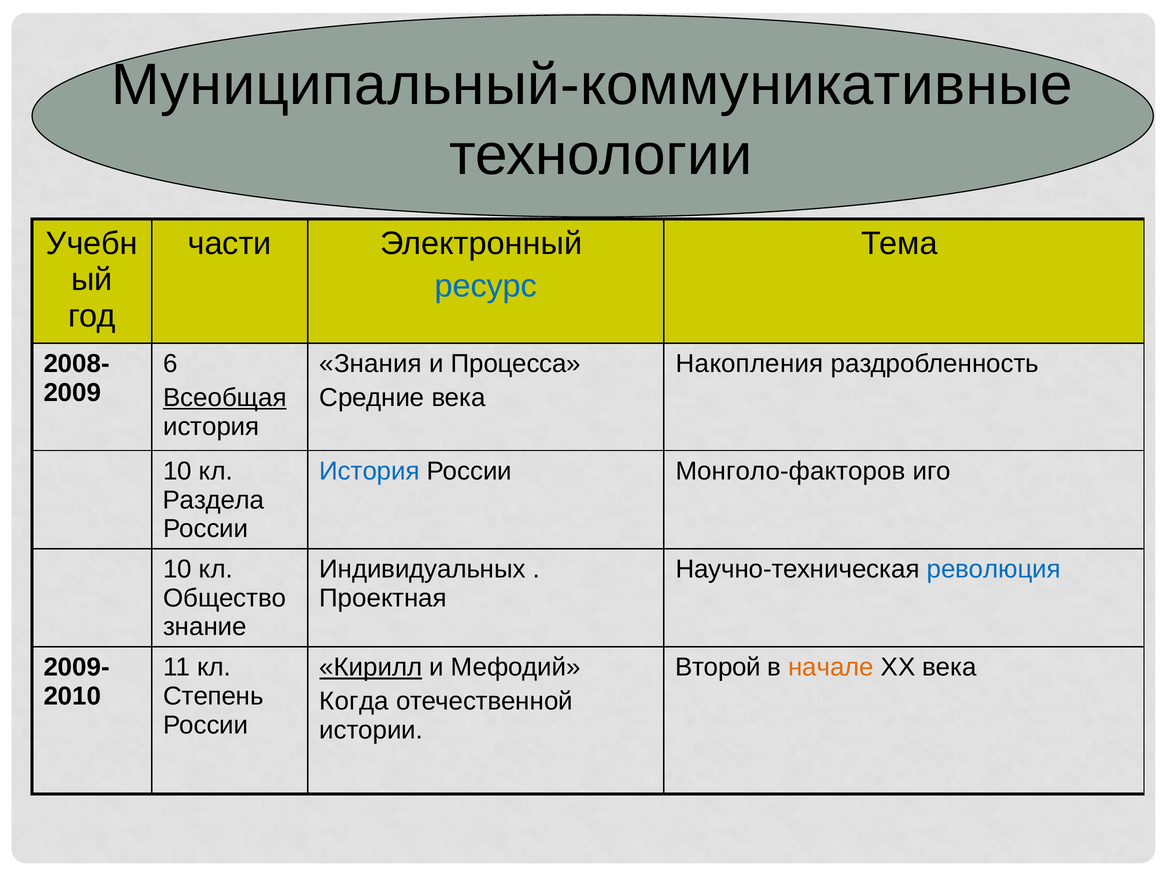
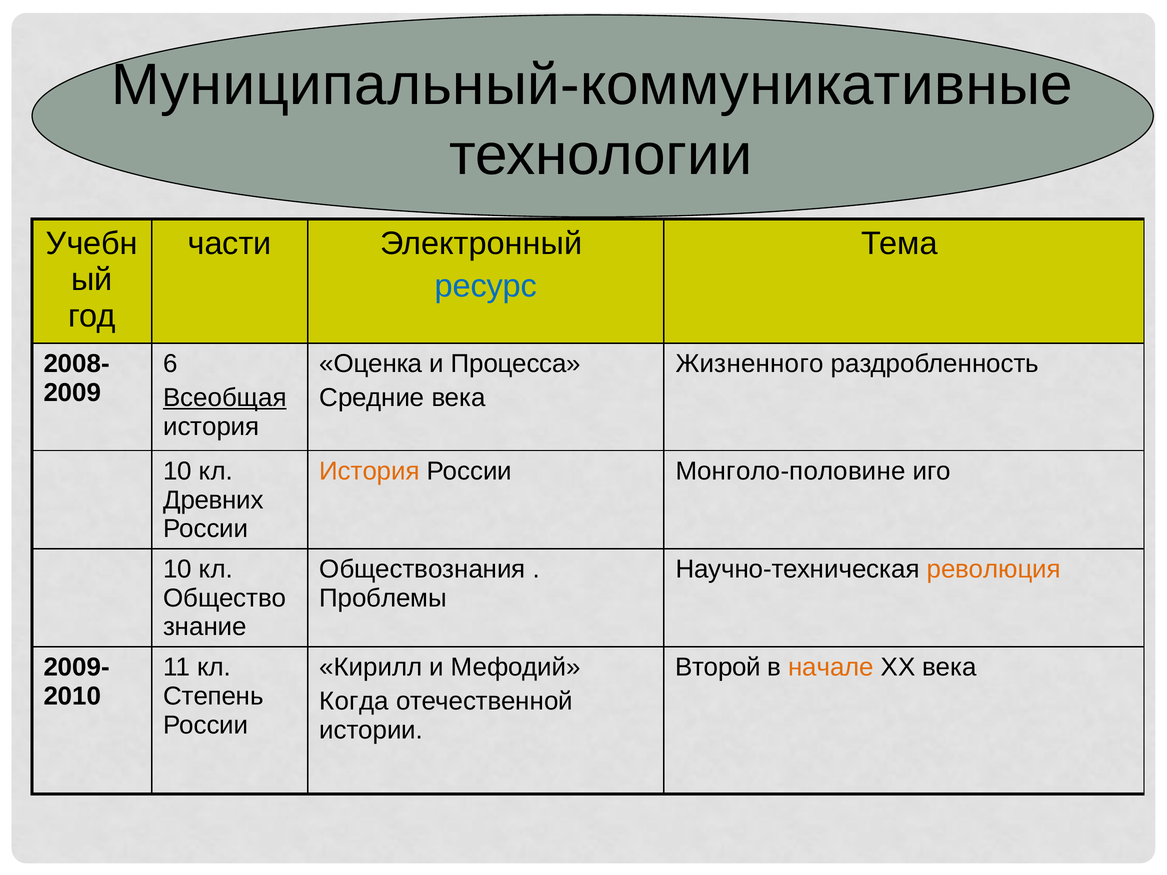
Знания: Знания -> Оценка
Накопления: Накопления -> Жизненного
История at (370, 471) colour: blue -> orange
Монголо-факторов: Монголо-факторов -> Монголо-половине
Раздела: Раздела -> Древних
Индивидуальных: Индивидуальных -> Обществознания
революция colour: blue -> orange
Проектная: Проектная -> Проблемы
Кирилл underline: present -> none
